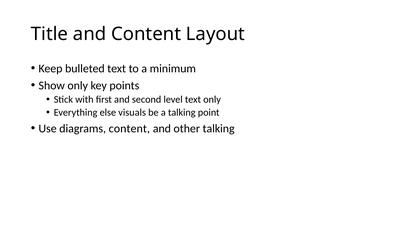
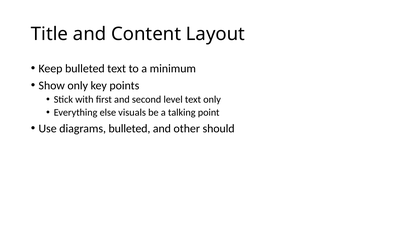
diagrams content: content -> bulleted
other talking: talking -> should
